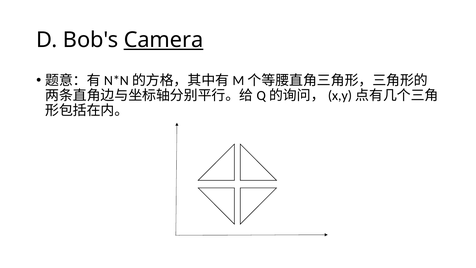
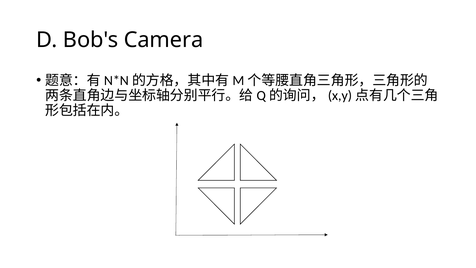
Camera underline: present -> none
